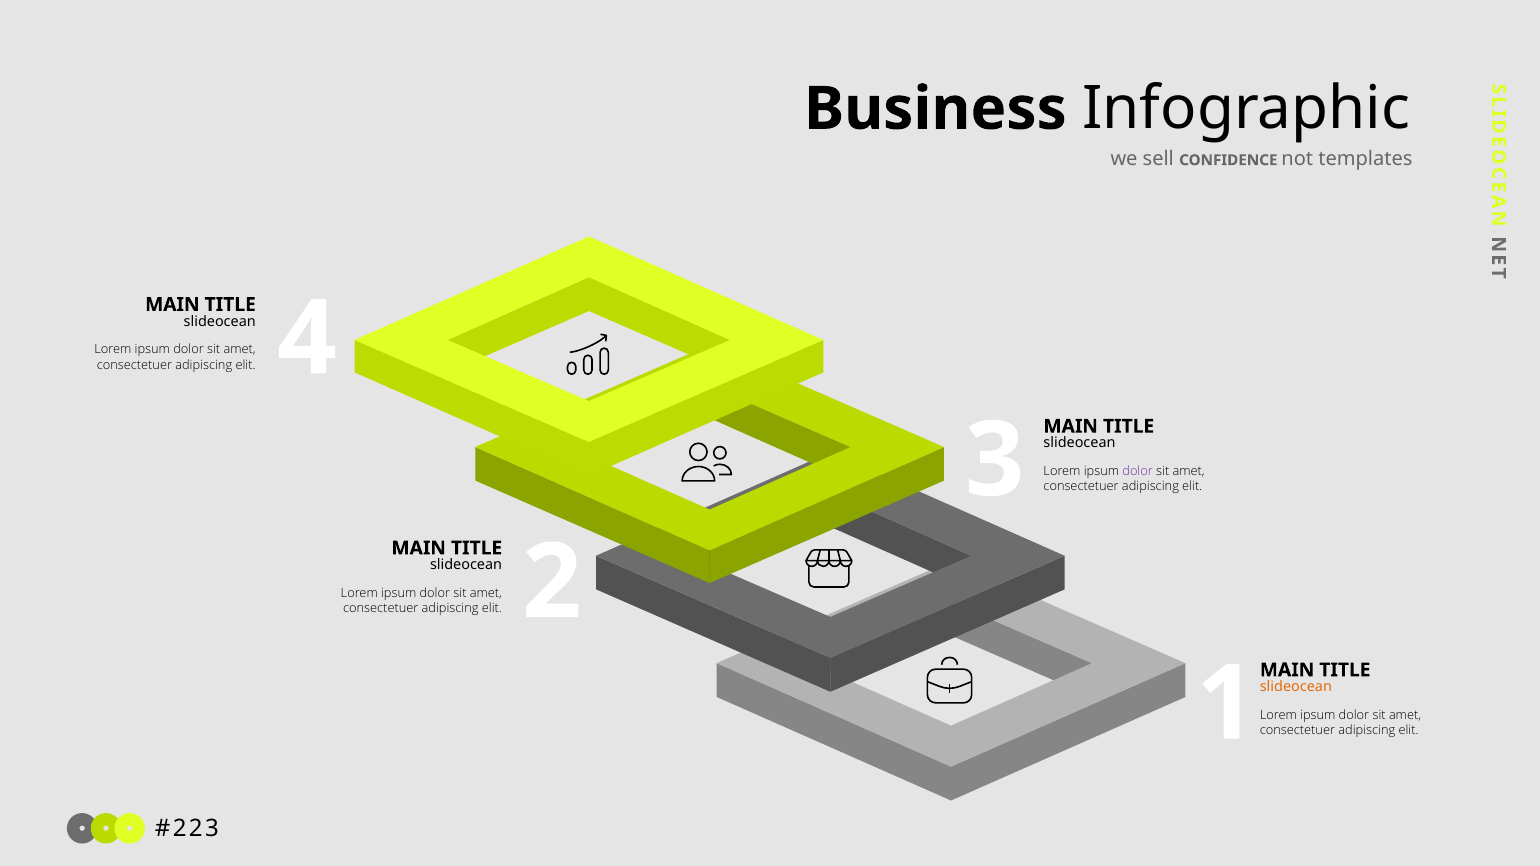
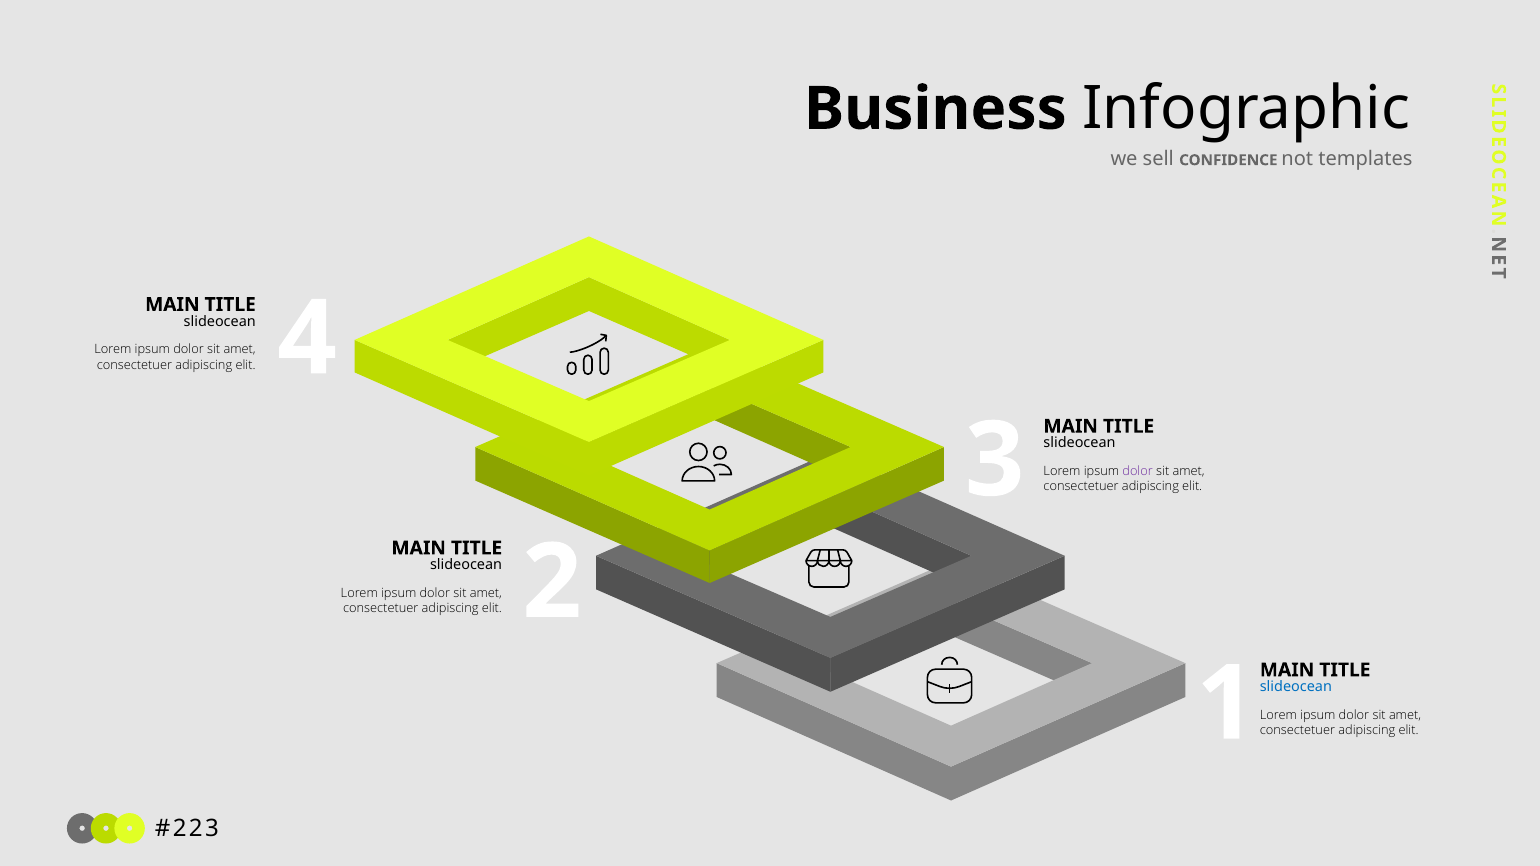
slideocean at (1296, 687) colour: orange -> blue
